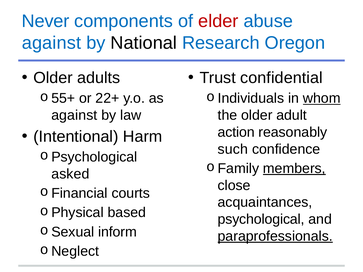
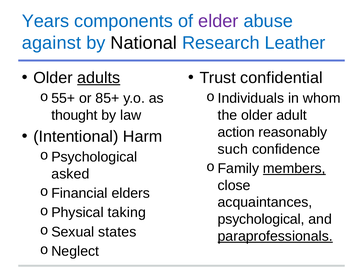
Never: Never -> Years
elder colour: red -> purple
Oregon: Oregon -> Leather
adults underline: none -> present
22+: 22+ -> 85+
whom underline: present -> none
against at (74, 115): against -> thought
courts: courts -> elders
based: based -> taking
inform: inform -> states
